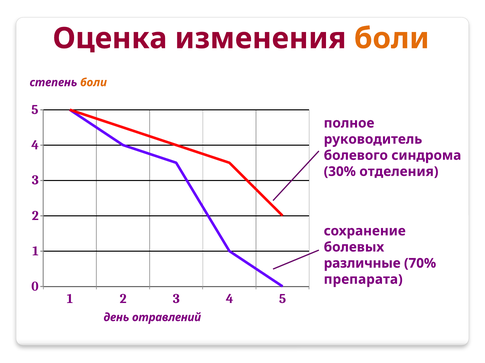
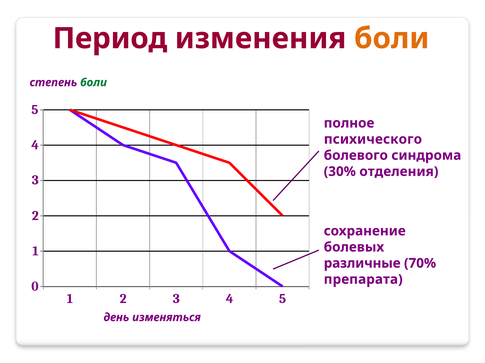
Оценка: Оценка -> Период
боли at (94, 83) colour: orange -> green
руководитель: руководитель -> психического
отравлений: отравлений -> изменяться
